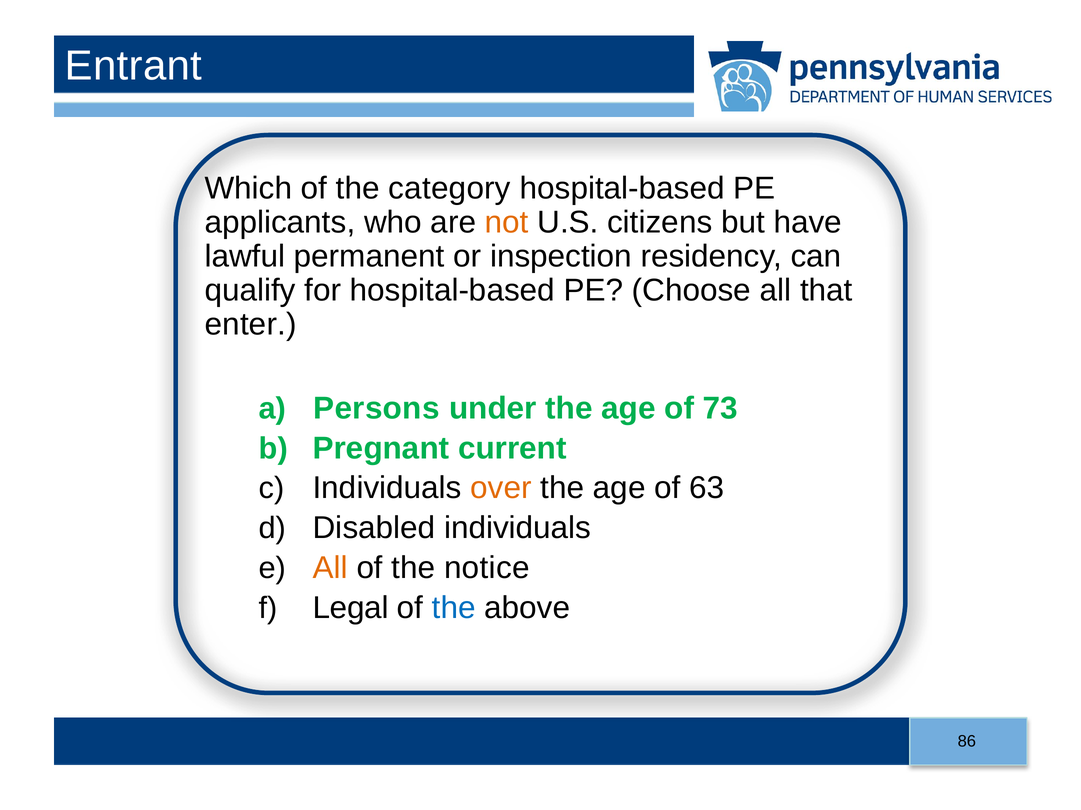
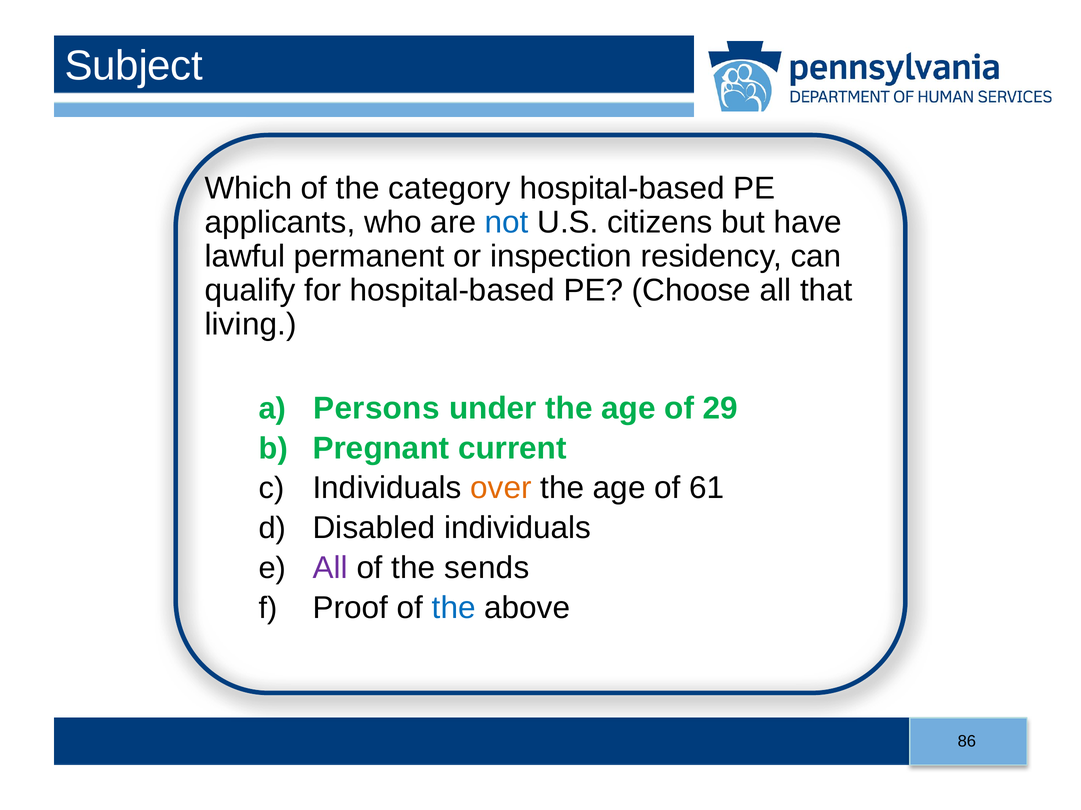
Entrant: Entrant -> Subject
not colour: orange -> blue
enter: enter -> living
73: 73 -> 29
63: 63 -> 61
All at (330, 568) colour: orange -> purple
notice: notice -> sends
Legal: Legal -> Proof
